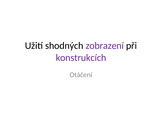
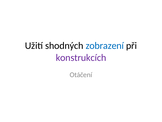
zobrazení colour: purple -> blue
